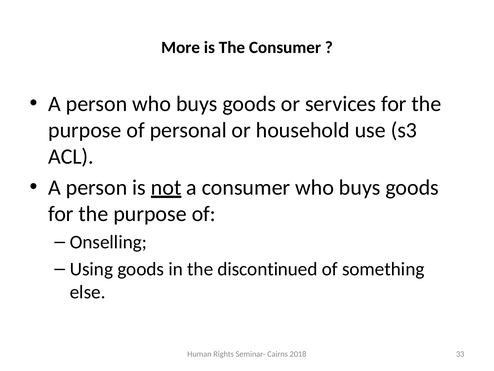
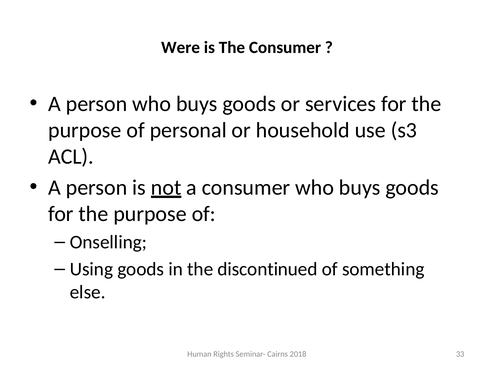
More: More -> Were
